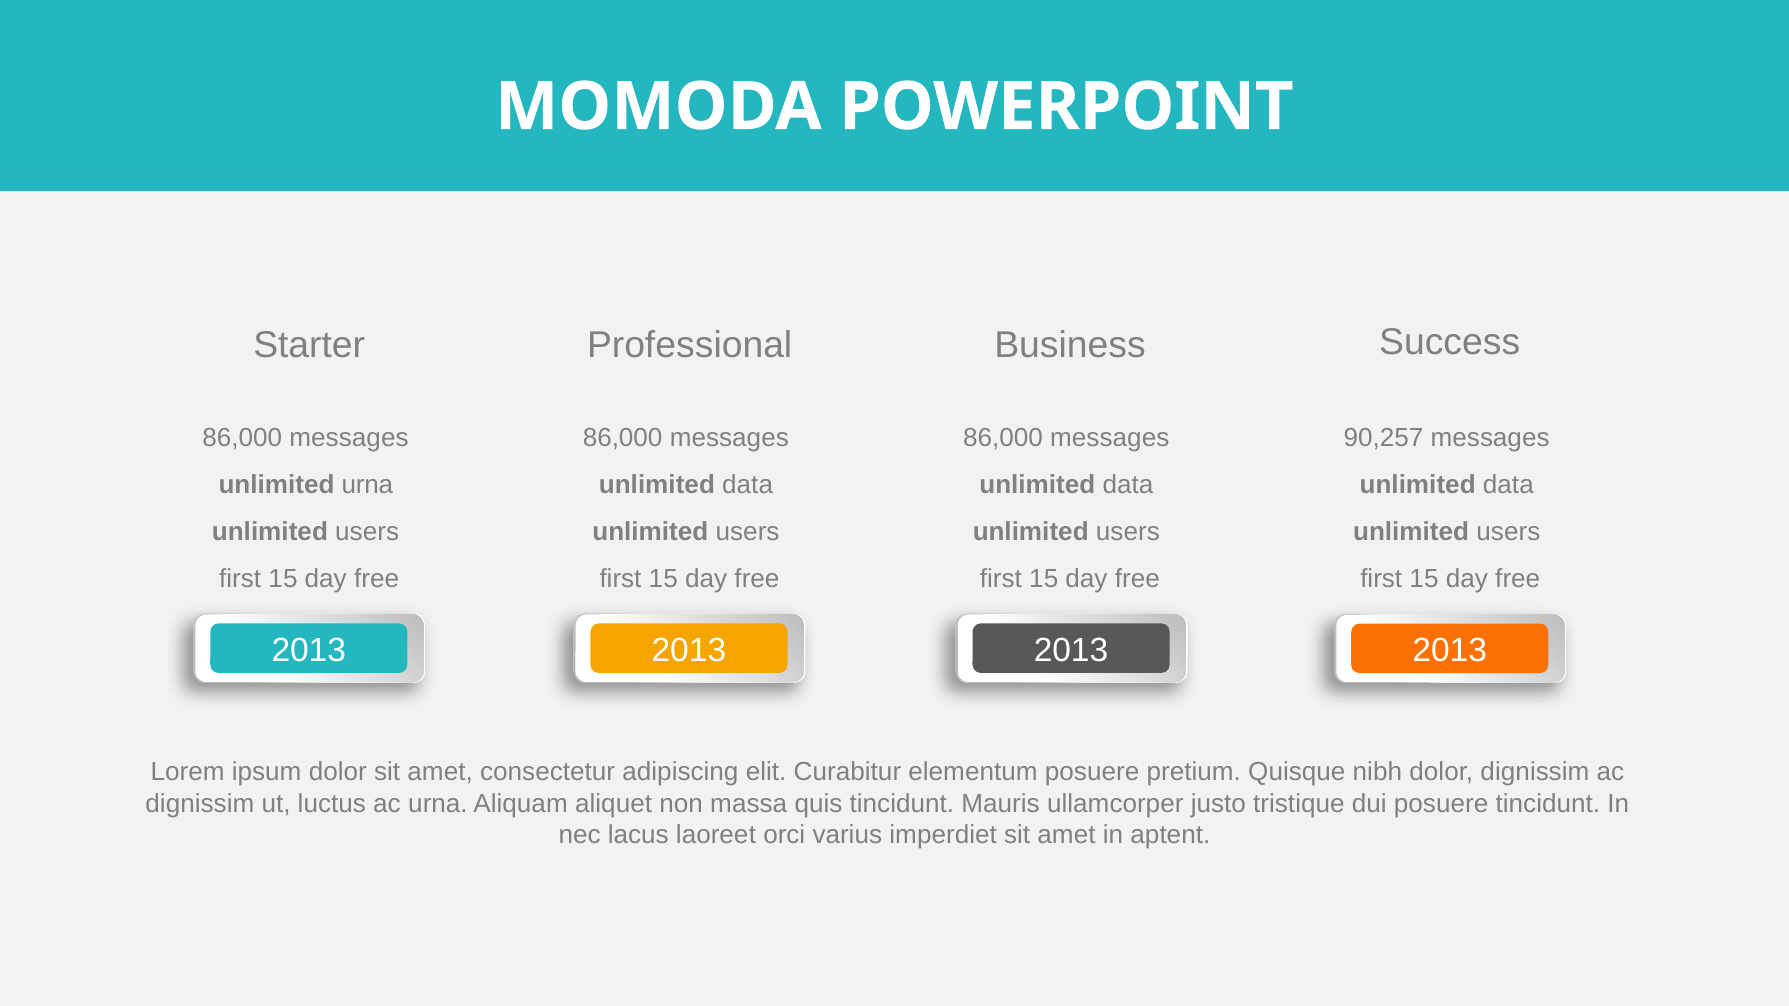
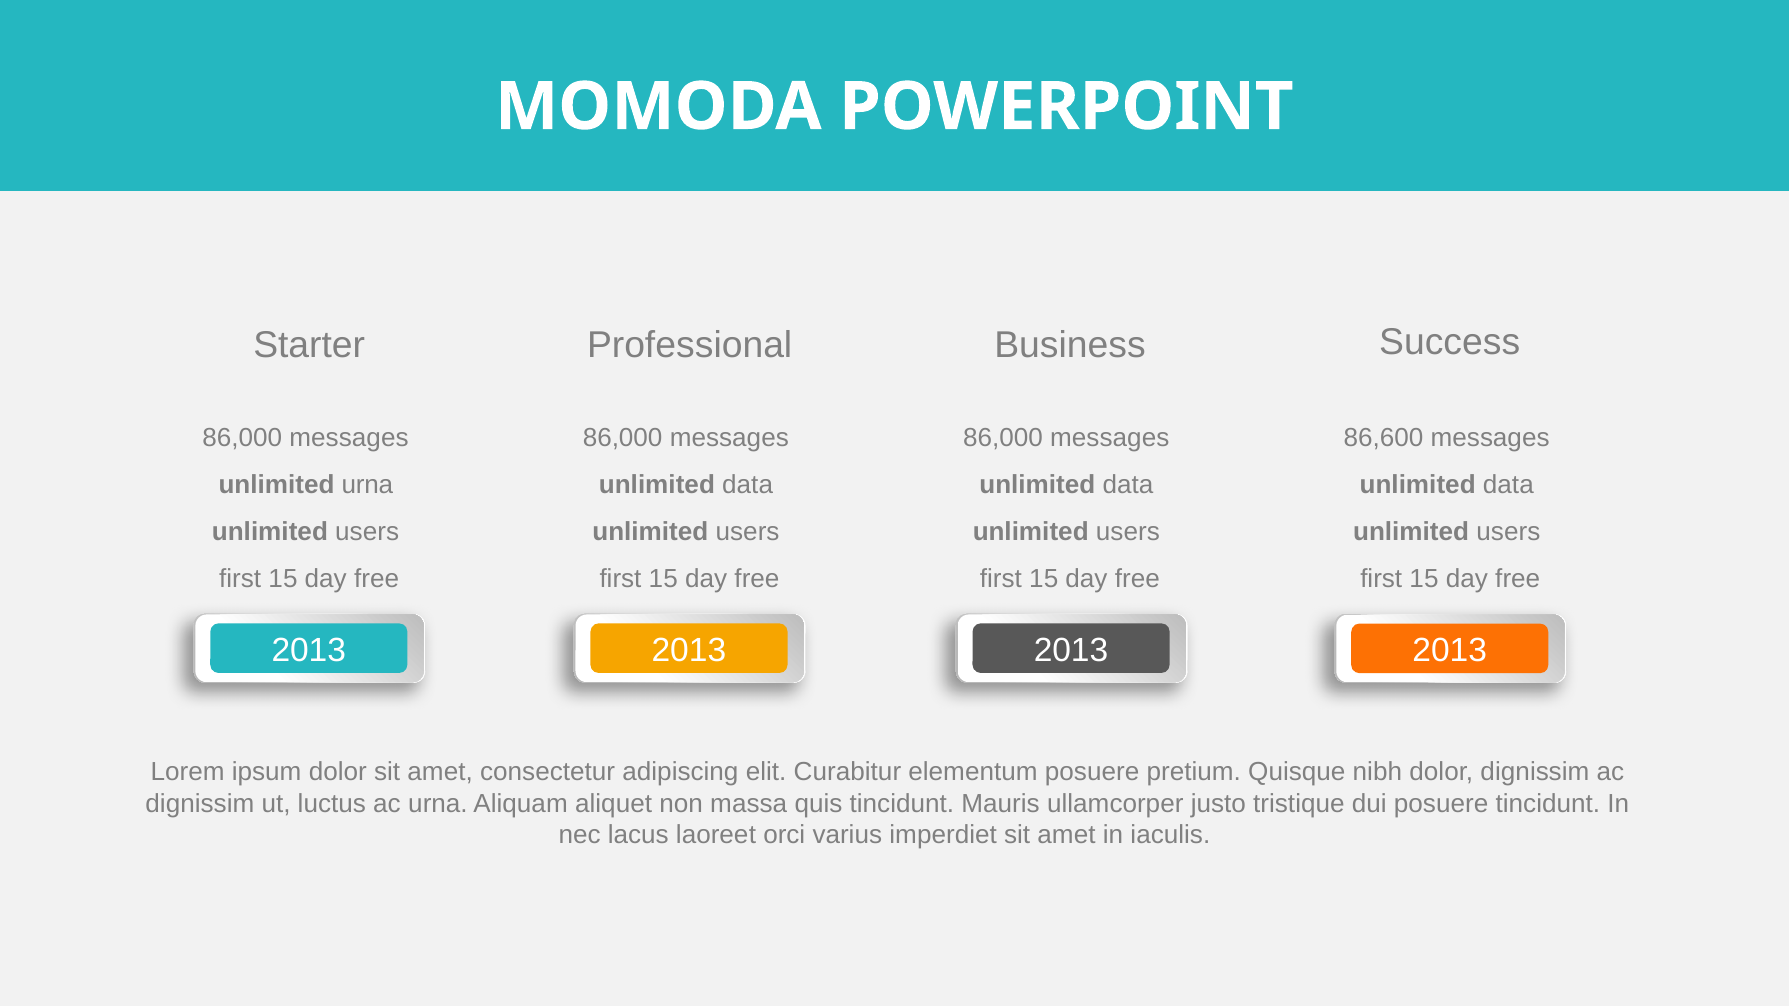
90,257: 90,257 -> 86,600
aptent: aptent -> iaculis
